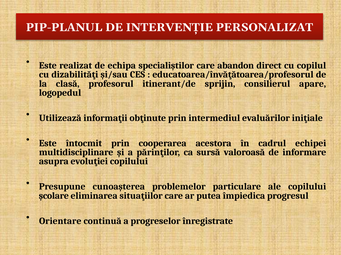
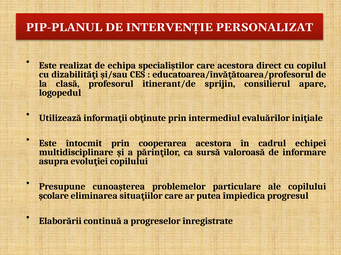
care abandon: abandon -> acestora
Orientare: Orientare -> Elaborării
